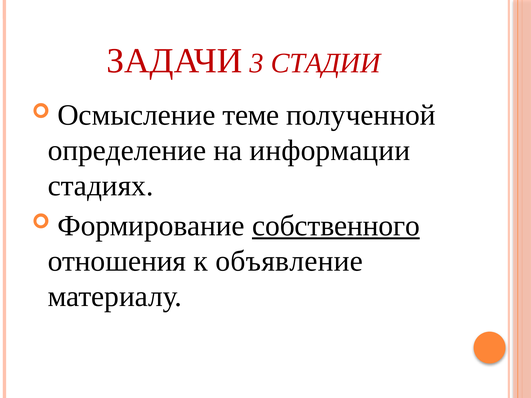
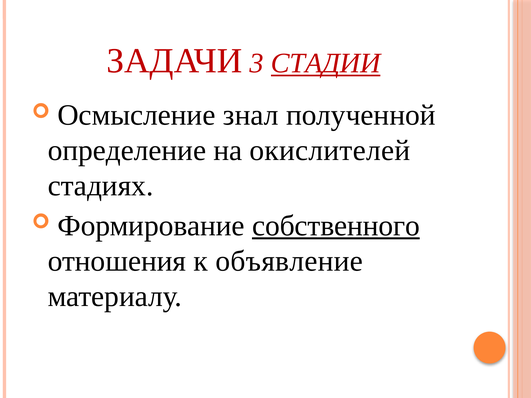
СТАДИИ underline: none -> present
теме: теме -> знал
информации: информации -> окислителей
